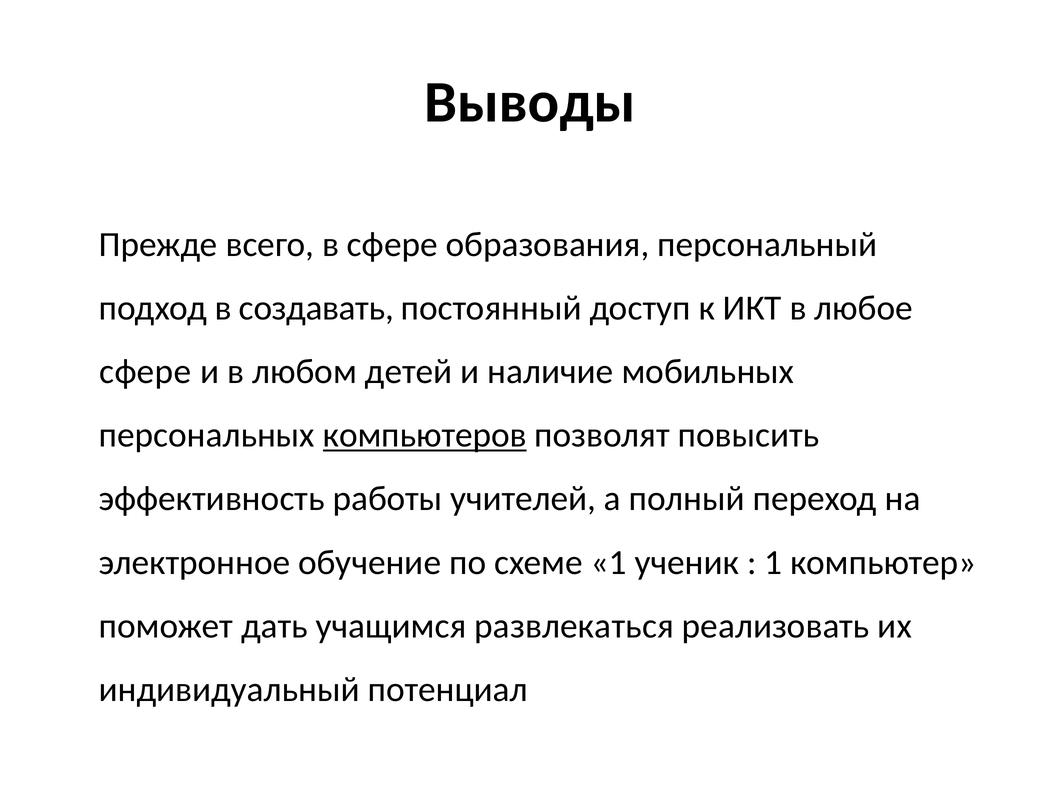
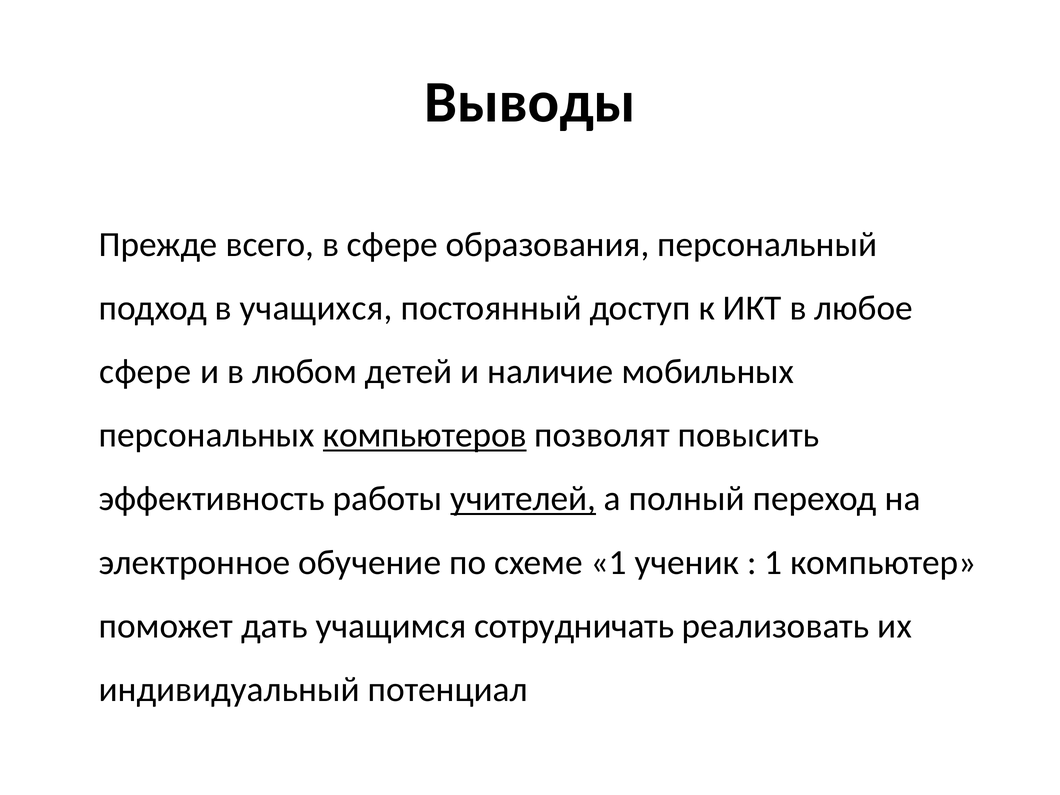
создавать: создавать -> учащихся
учителей underline: none -> present
развлекаться: развлекаться -> сотрудничать
